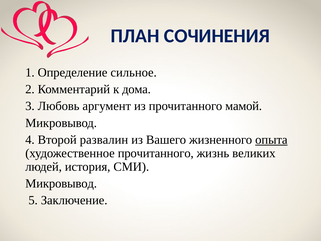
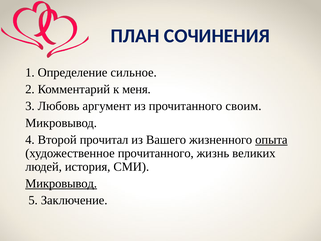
дома: дома -> меня
мамой: мамой -> своим
развалин: развалин -> прочитал
Микровывод at (61, 183) underline: none -> present
